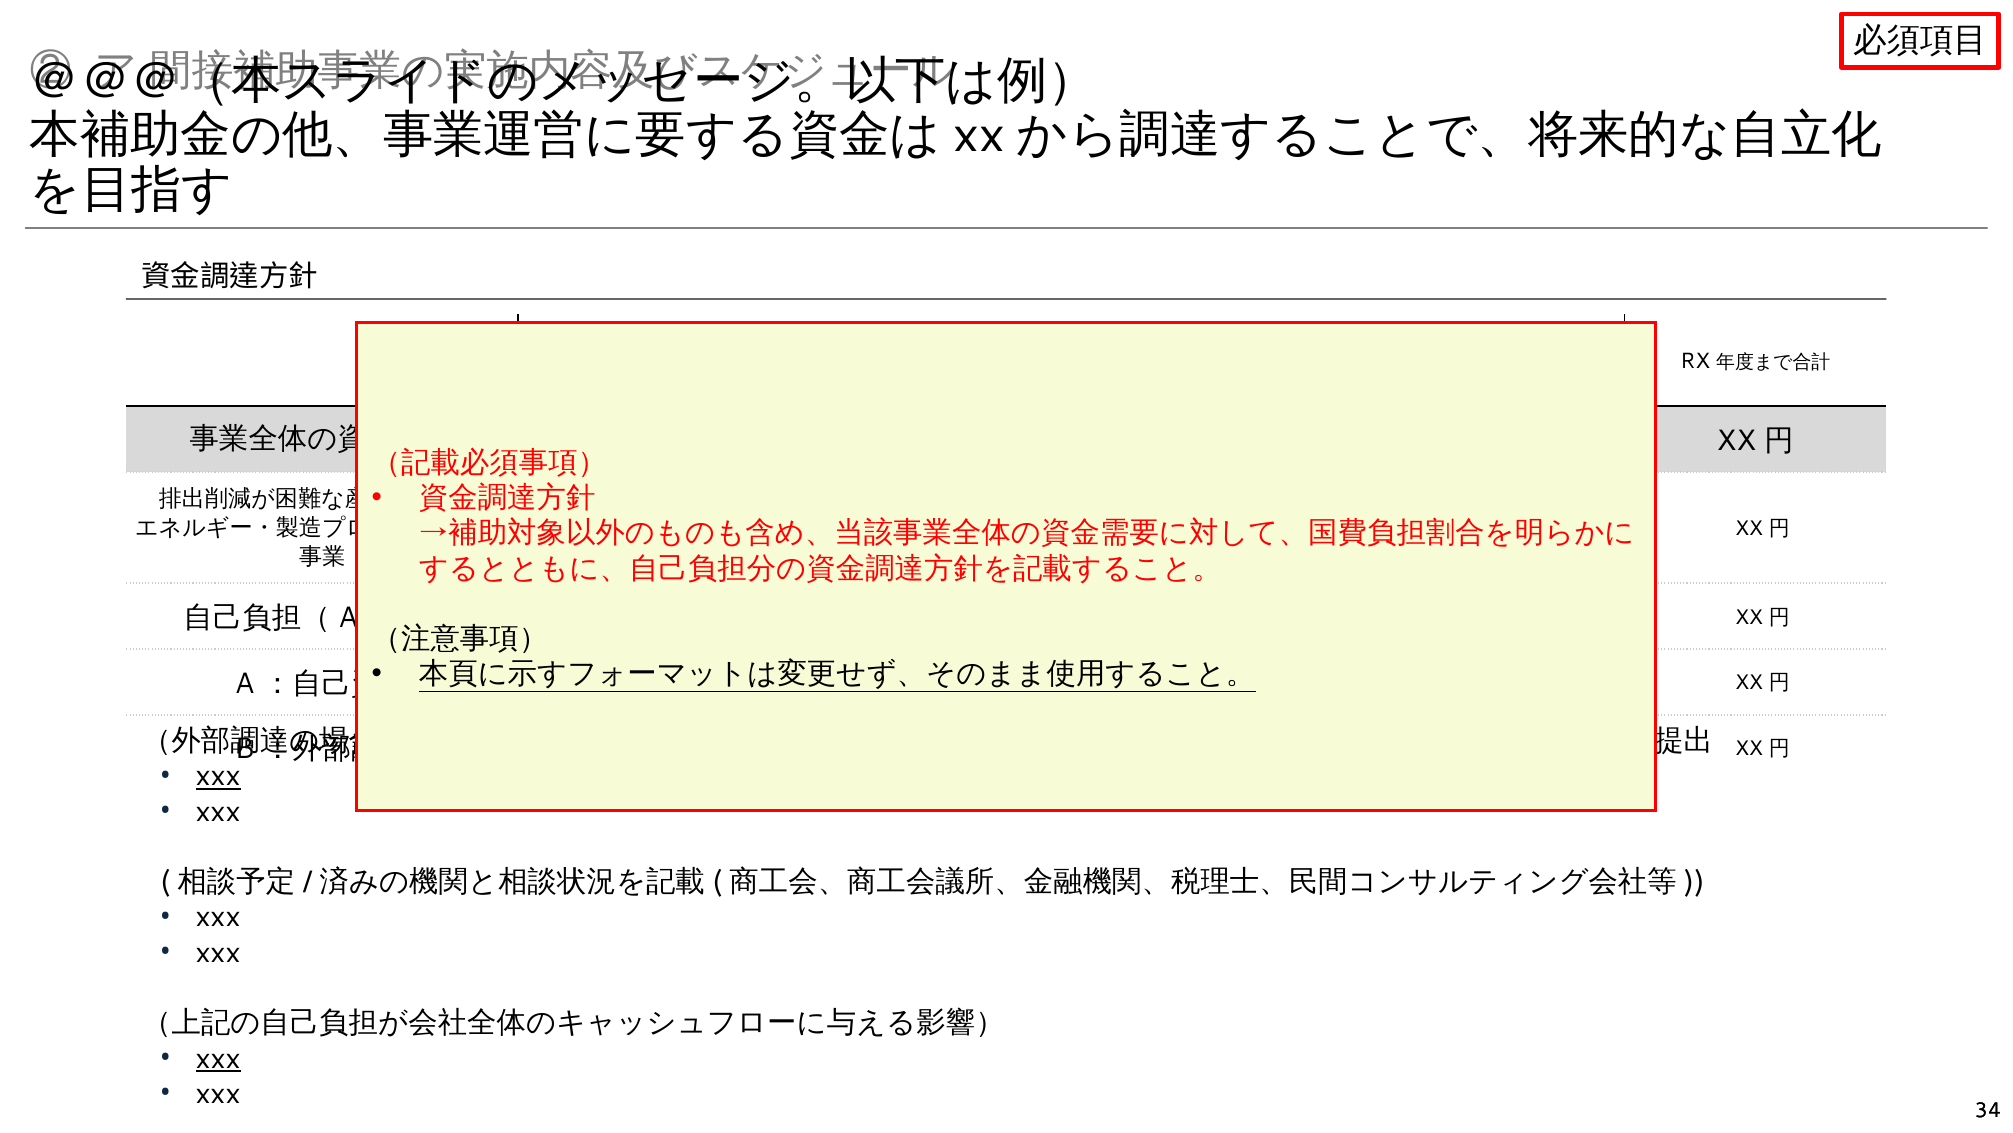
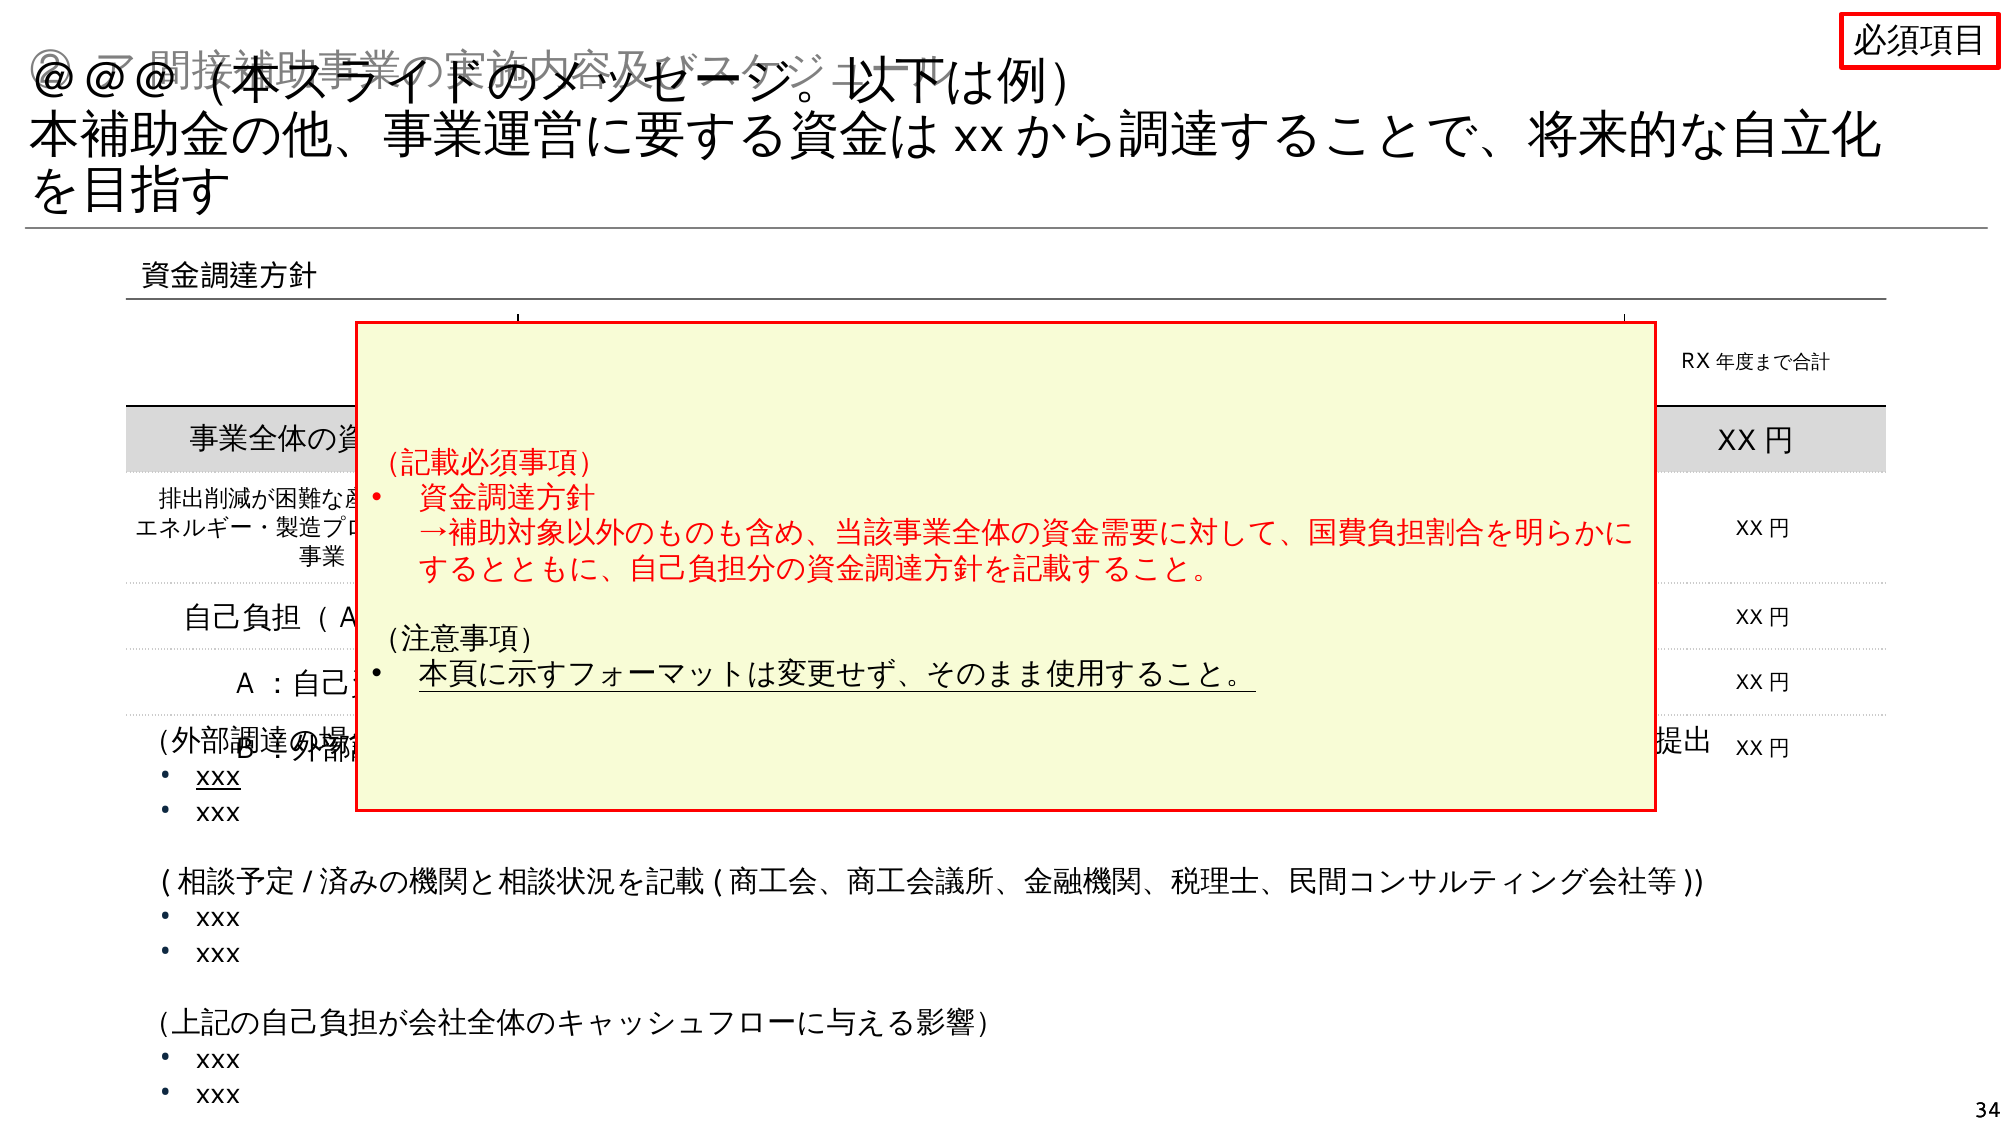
xxx at (218, 1058) underline: present -> none
